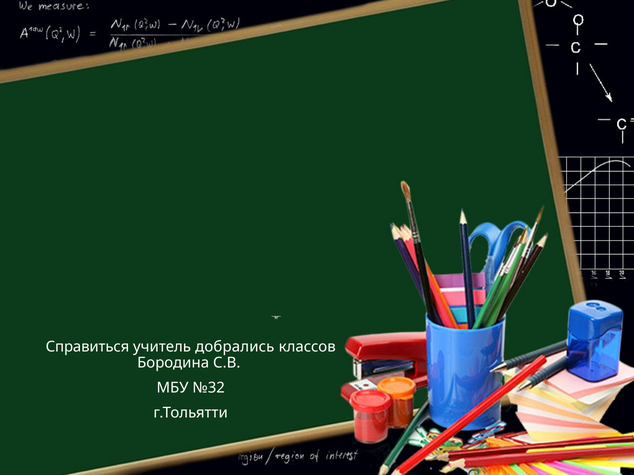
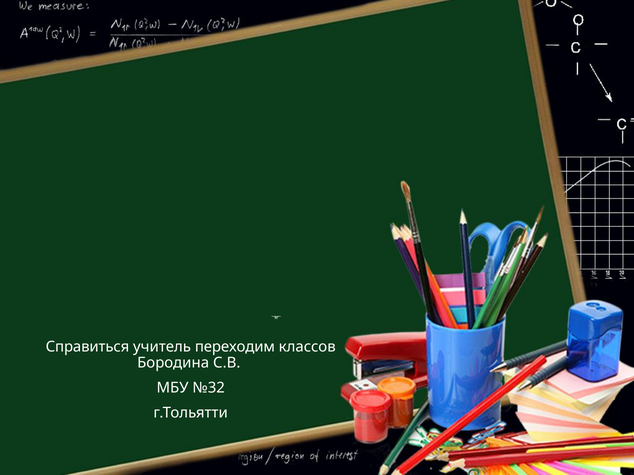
добрались: добрались -> переходим
